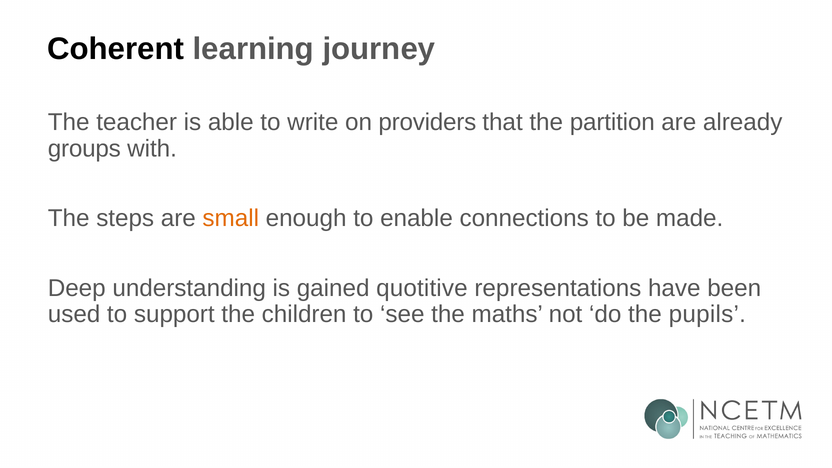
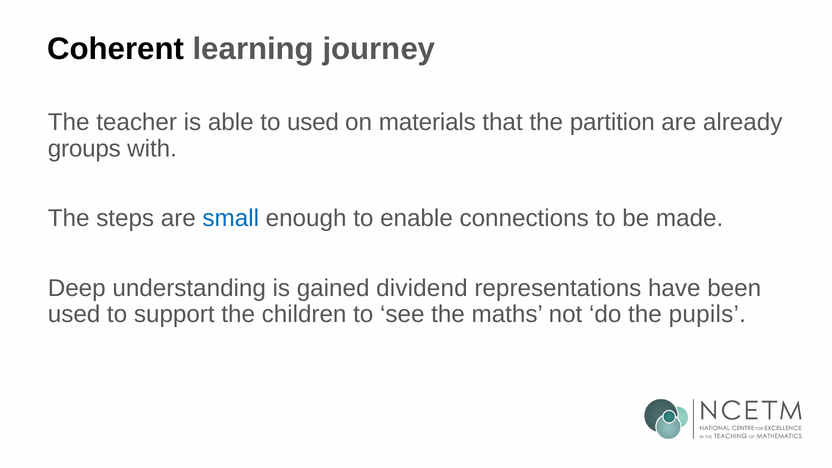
to write: write -> used
providers: providers -> materials
small colour: orange -> blue
quotitive: quotitive -> dividend
